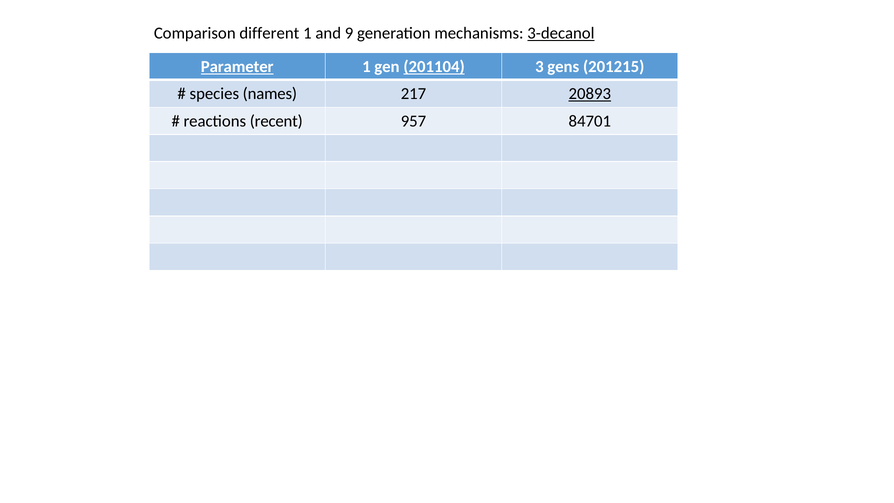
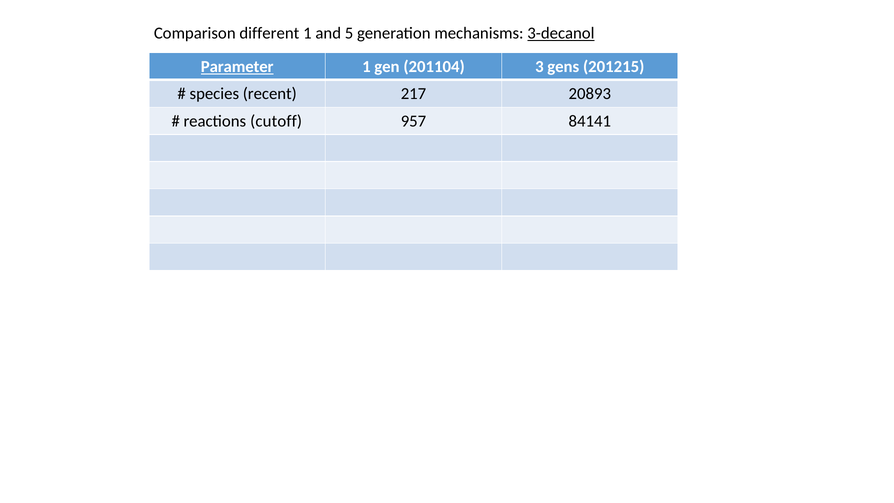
9: 9 -> 5
201104 underline: present -> none
names: names -> recent
20893 underline: present -> none
recent: recent -> cutoff
84701: 84701 -> 84141
